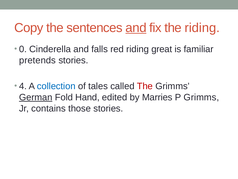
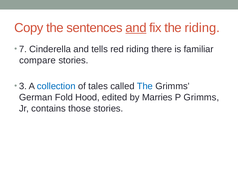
0: 0 -> 7
falls: falls -> tells
great: great -> there
pretends: pretends -> compare
4: 4 -> 3
The at (145, 86) colour: red -> blue
German underline: present -> none
Hand: Hand -> Hood
